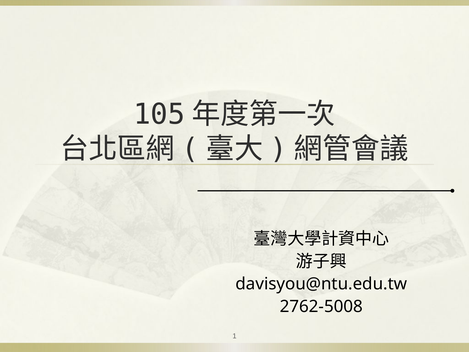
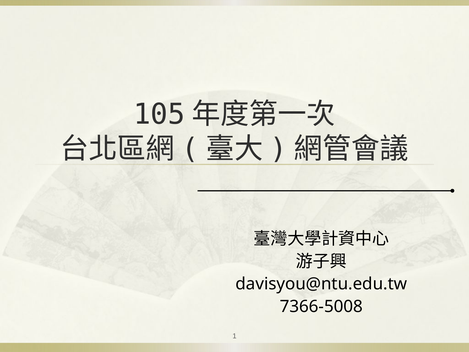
2762-5008: 2762-5008 -> 7366-5008
